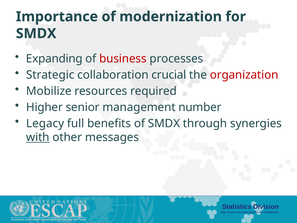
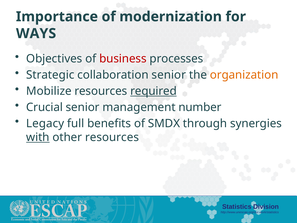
SMDX at (36, 33): SMDX -> WAYS
Expanding: Expanding -> Objectives
collaboration crucial: crucial -> senior
organization colour: red -> orange
required underline: none -> present
Higher: Higher -> Crucial
other messages: messages -> resources
